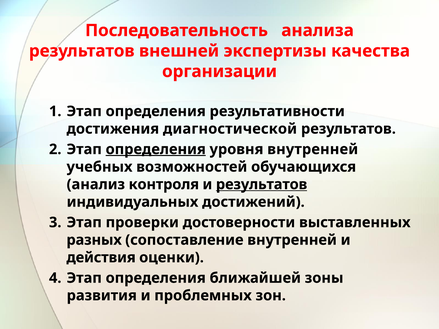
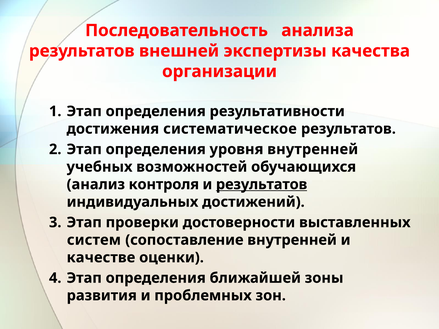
диагностической: диагностической -> систематическое
определения at (156, 149) underline: present -> none
разных: разных -> систем
действия: действия -> качестве
